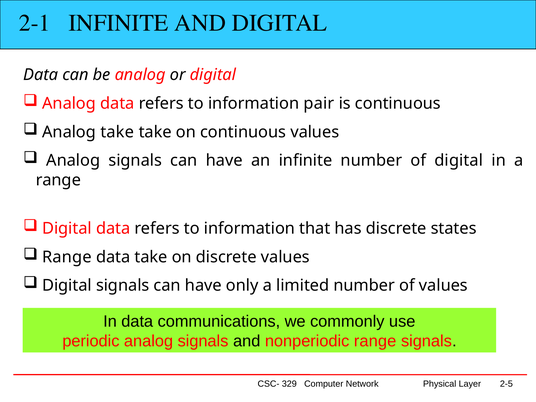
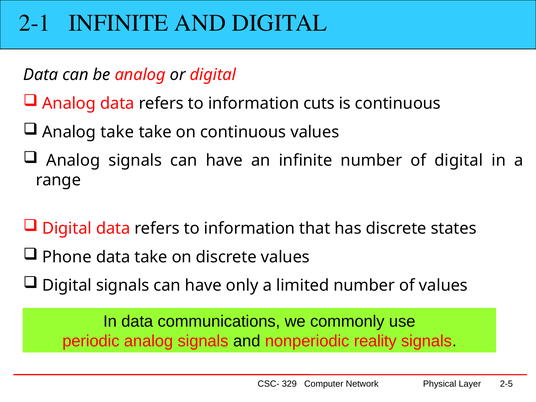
pair: pair -> cuts
Range at (67, 257): Range -> Phone
nonperiodic range: range -> reality
